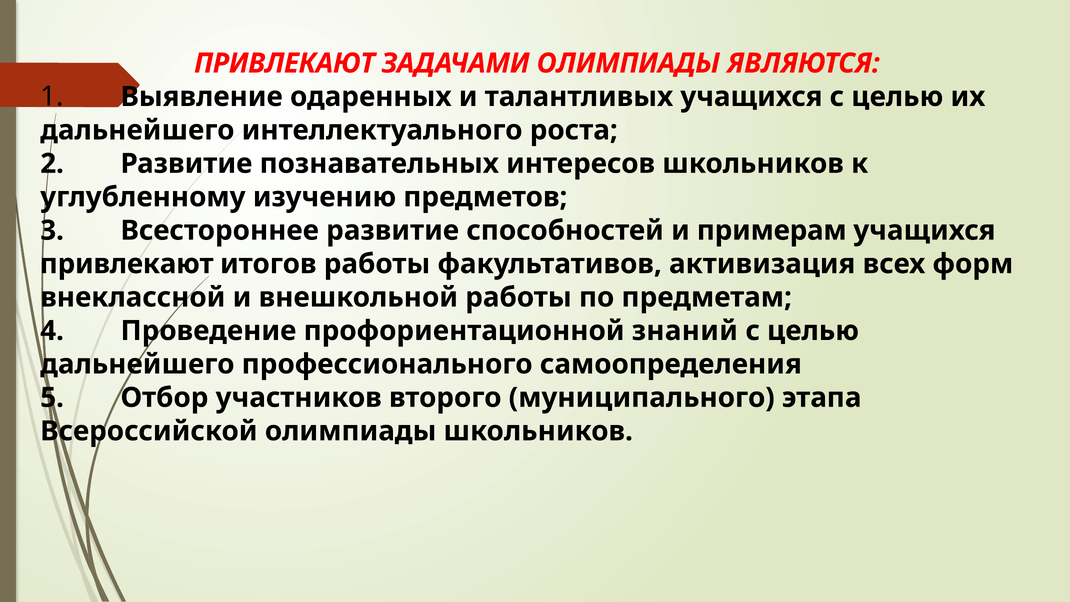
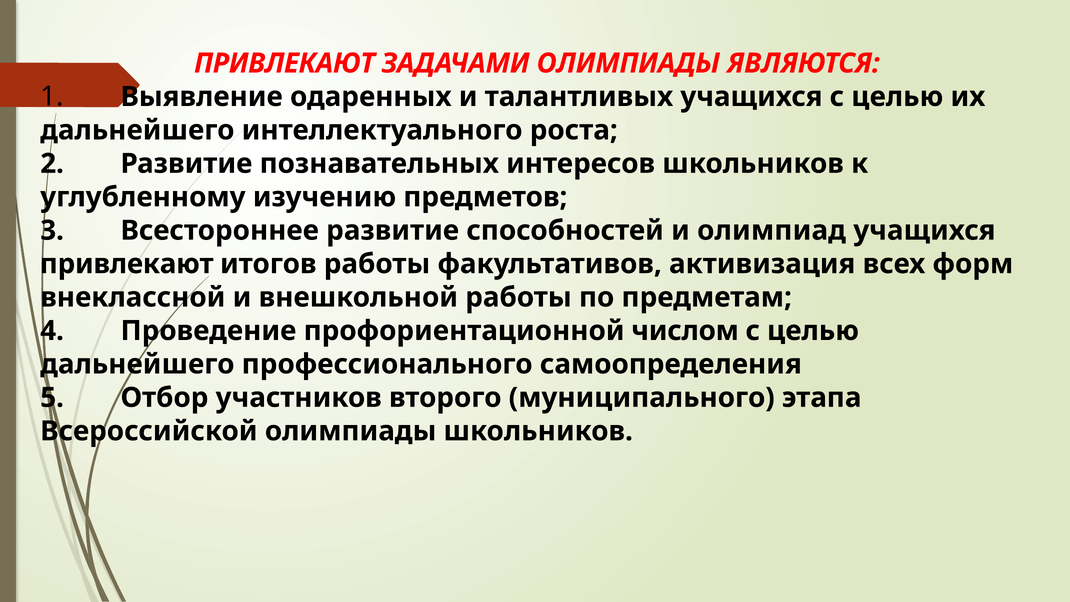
примерам: примерам -> олимпиад
знаний: знаний -> числом
